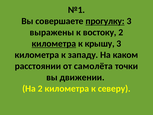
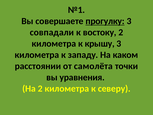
выражены: выражены -> совпадали
километра at (54, 44) underline: present -> none
движении: движении -> уравнения
